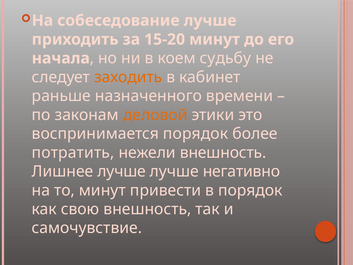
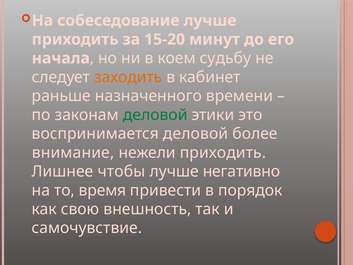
деловой at (155, 115) colour: orange -> green
воспринимается порядок: порядок -> деловой
потратить: потратить -> внимание
нежели внешность: внешность -> приходить
Лишнее лучше: лучше -> чтобы
то минут: минут -> время
